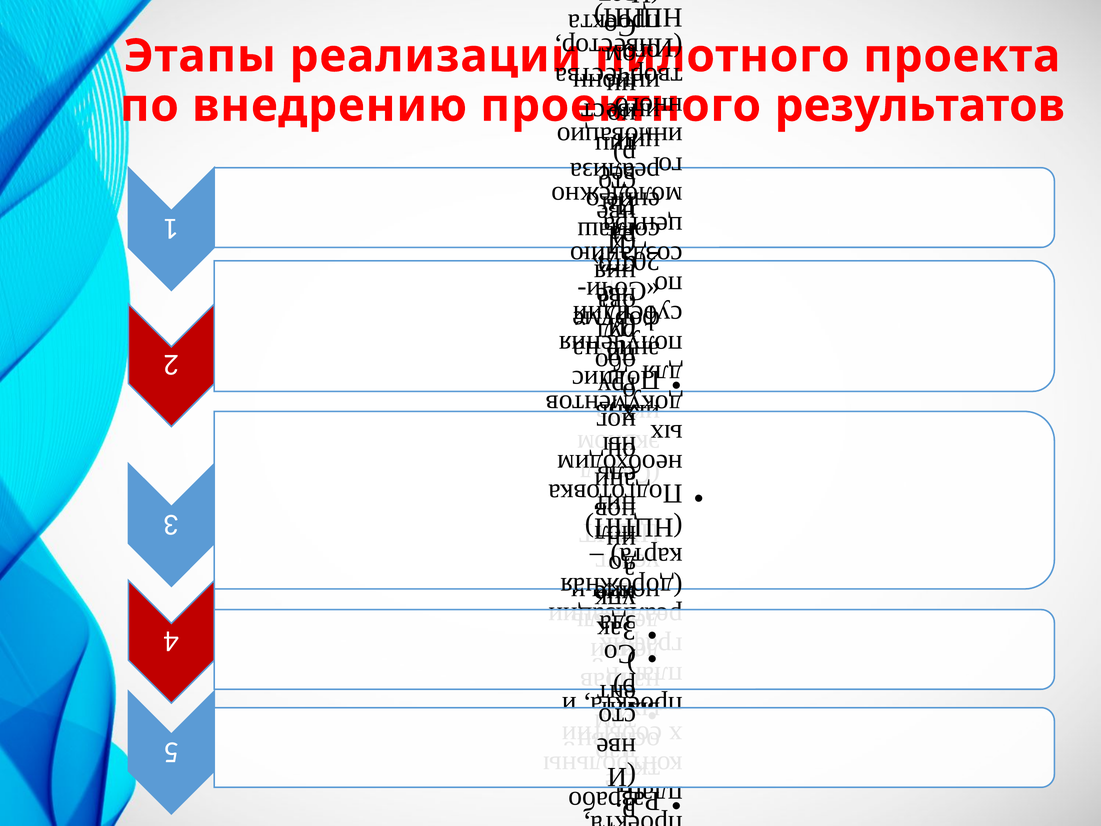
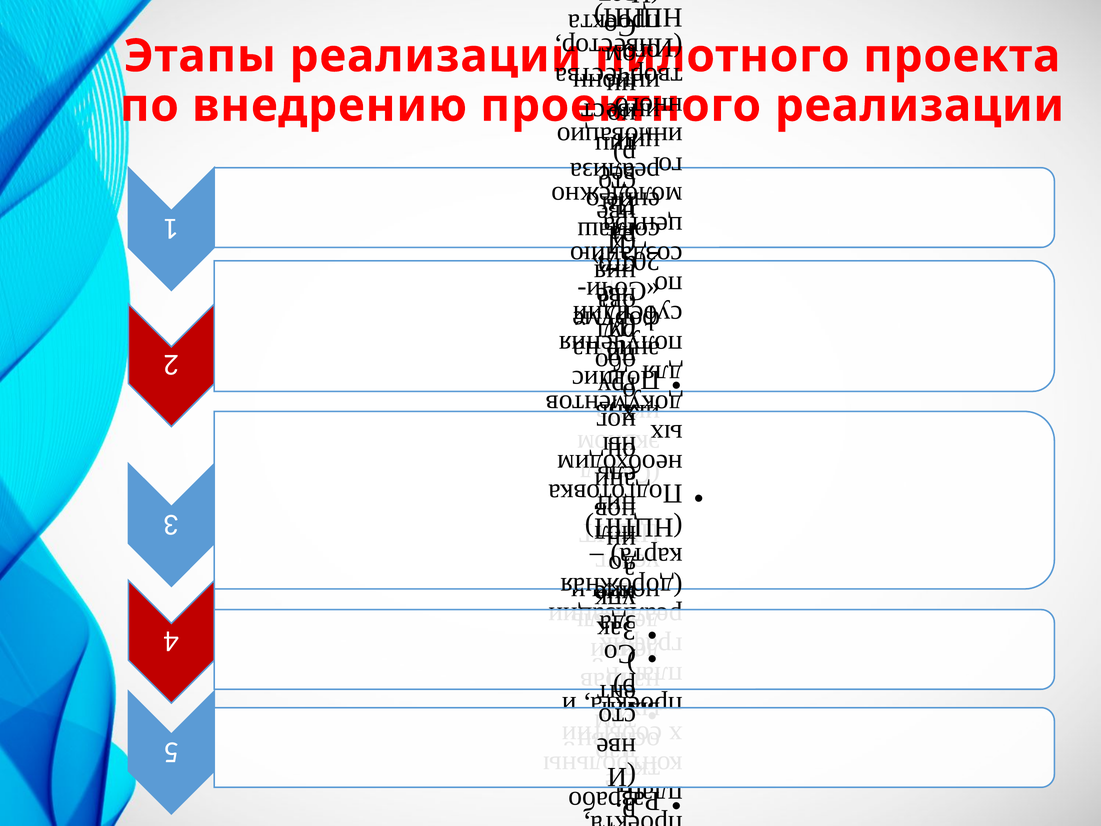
результатов at (920, 106): результатов -> реализации
